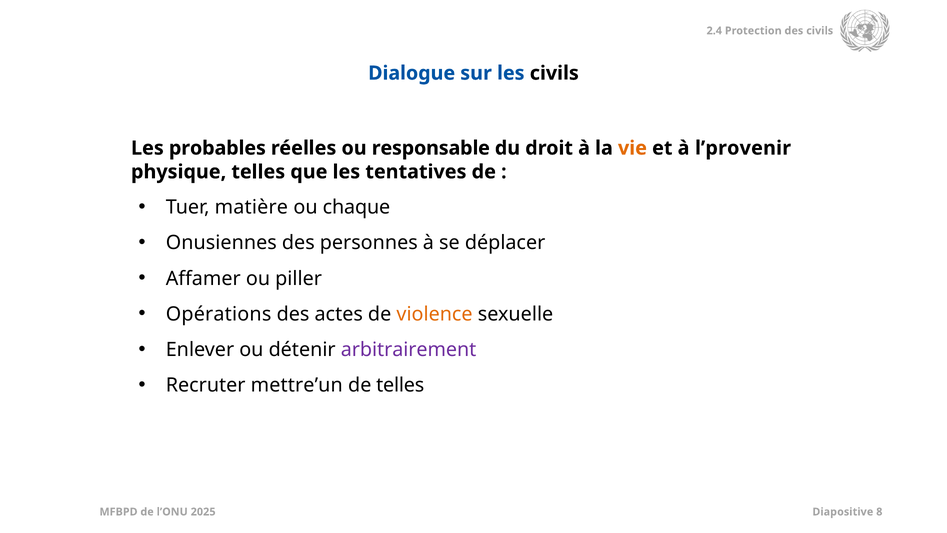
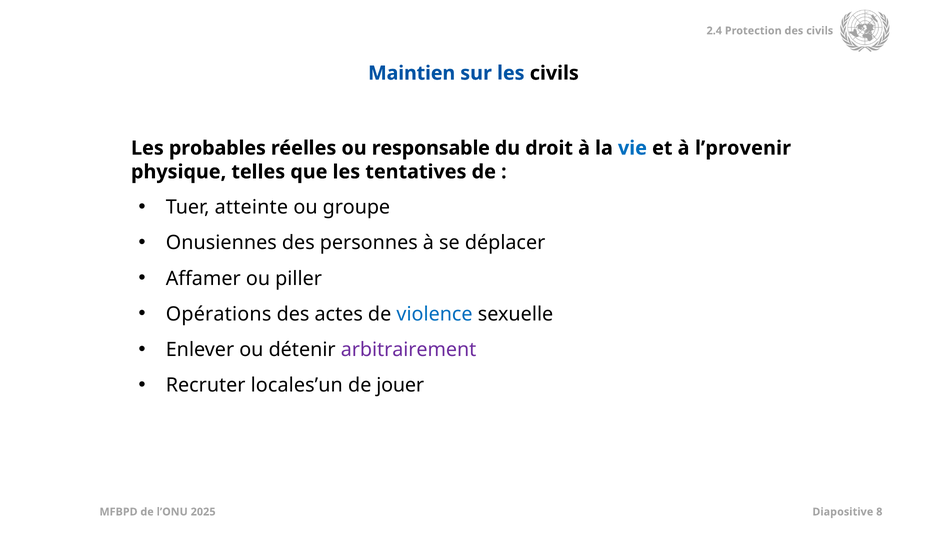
Dialogue: Dialogue -> Maintien
vie colour: orange -> blue
matière: matière -> atteinte
chaque: chaque -> groupe
violence colour: orange -> blue
mettre’un: mettre’un -> locales’un
de telles: telles -> jouer
